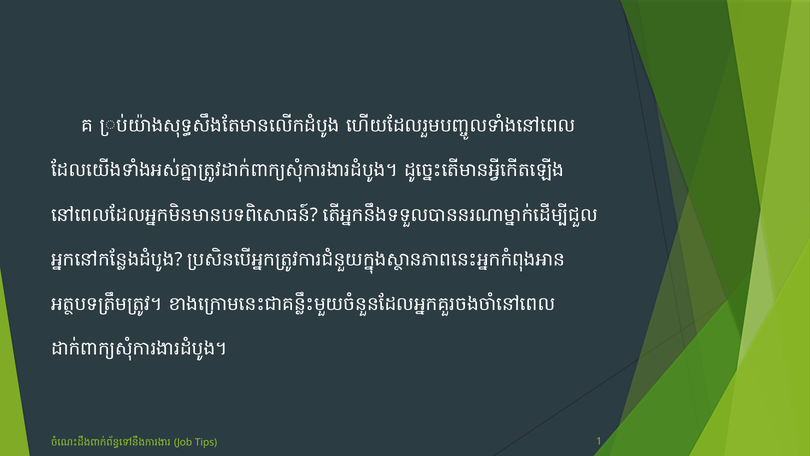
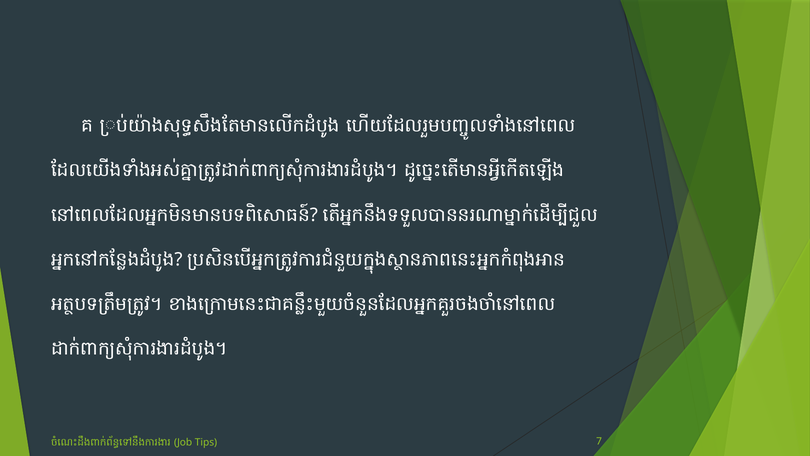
1: 1 -> 7
